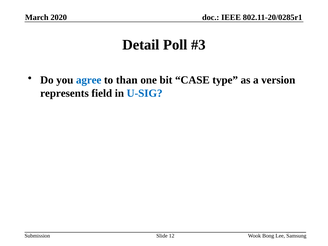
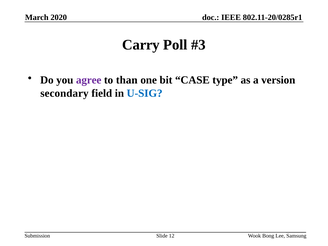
Detail: Detail -> Carry
agree colour: blue -> purple
represents: represents -> secondary
